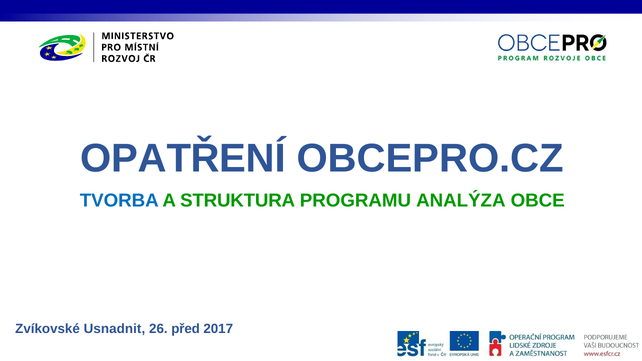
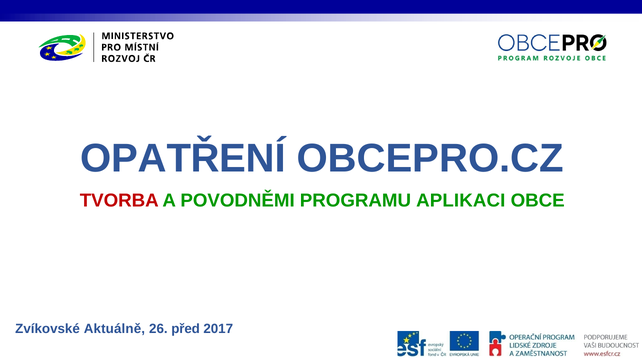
TVORBA colour: blue -> red
STRUKTURA: STRUKTURA -> POVODNĚMI
ANALÝZA: ANALÝZA -> APLIKACI
Usnadnit: Usnadnit -> Aktuálně
